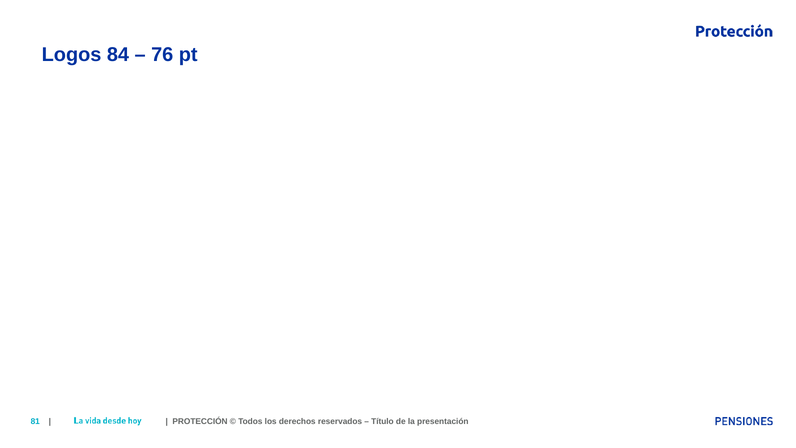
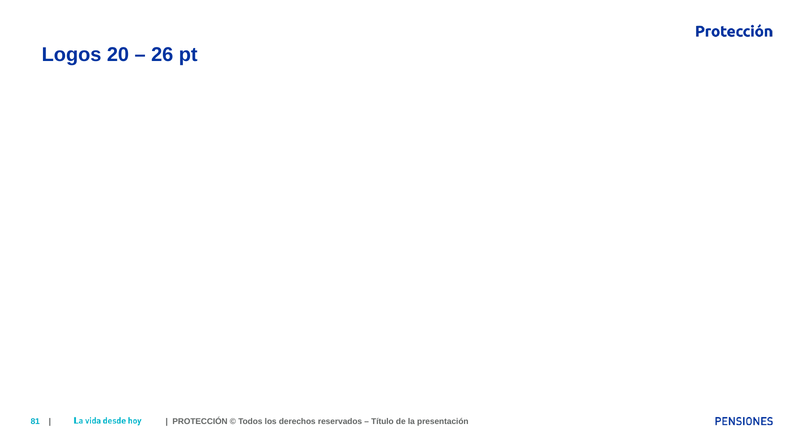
84: 84 -> 20
76: 76 -> 26
